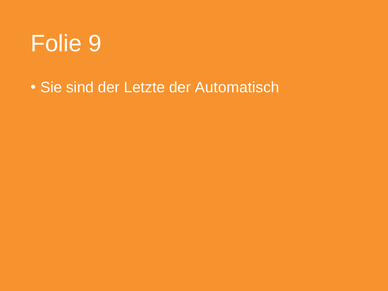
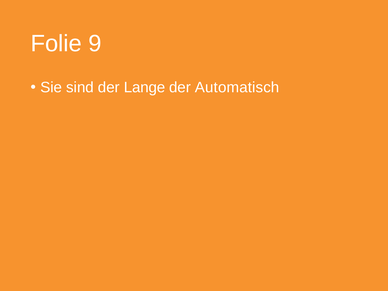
Letzte: Letzte -> Lange
